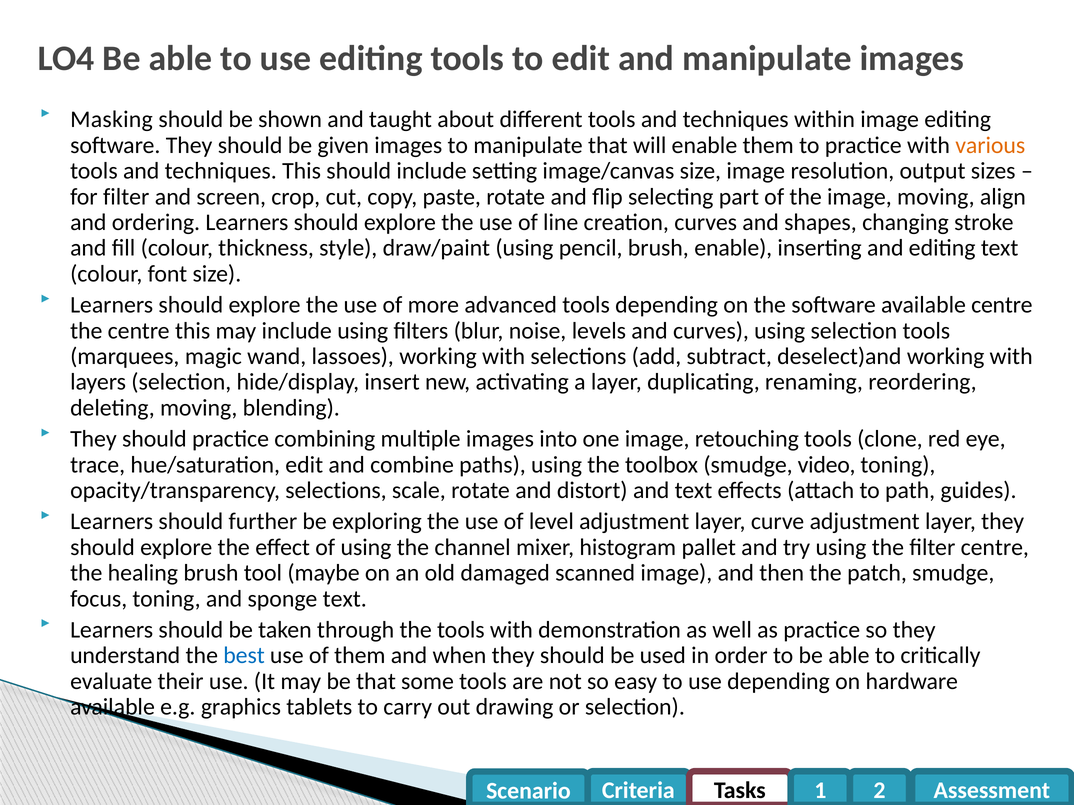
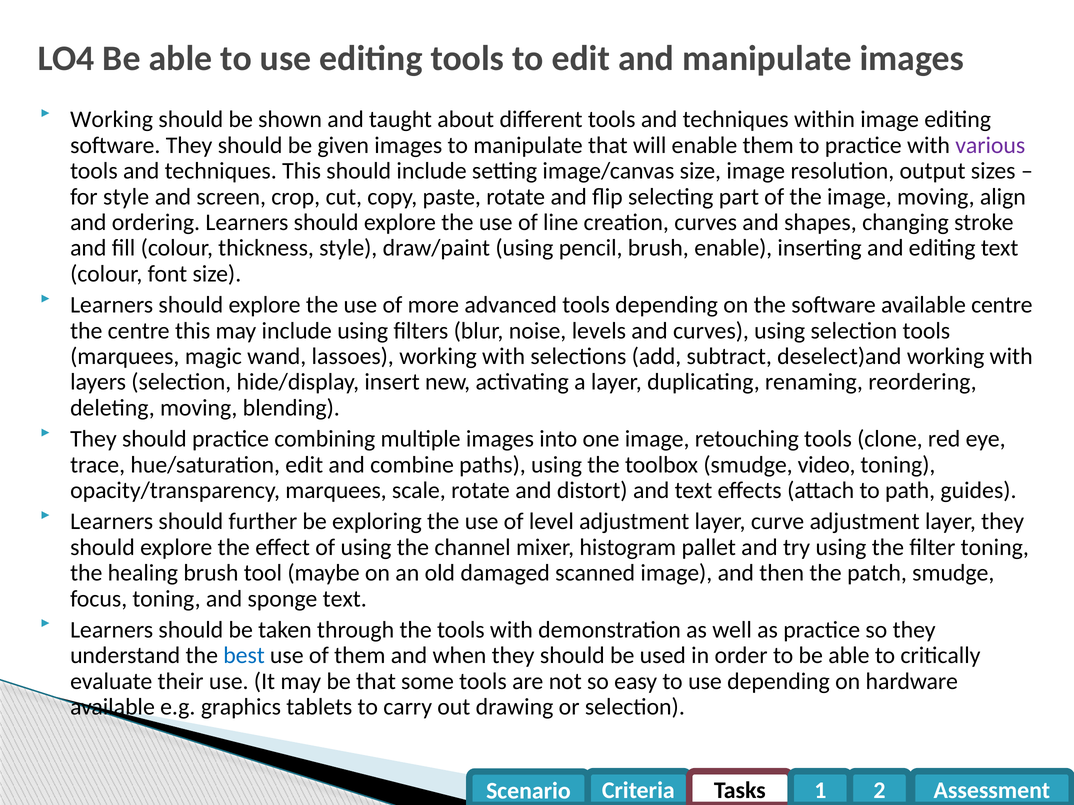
Masking at (112, 120): Masking -> Working
various colour: orange -> purple
for filter: filter -> style
opacity/transparency selections: selections -> marquees
filter centre: centre -> toning
